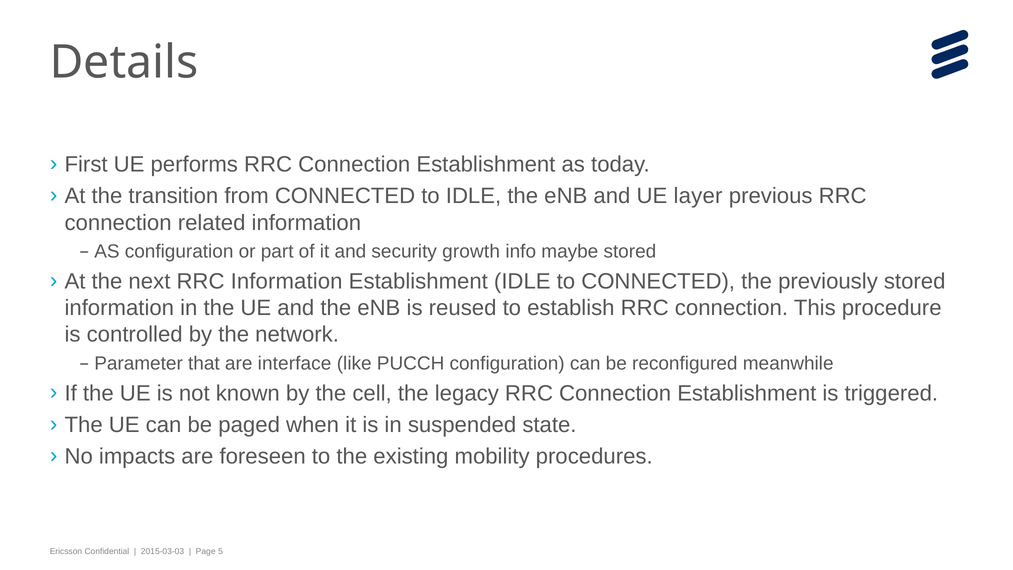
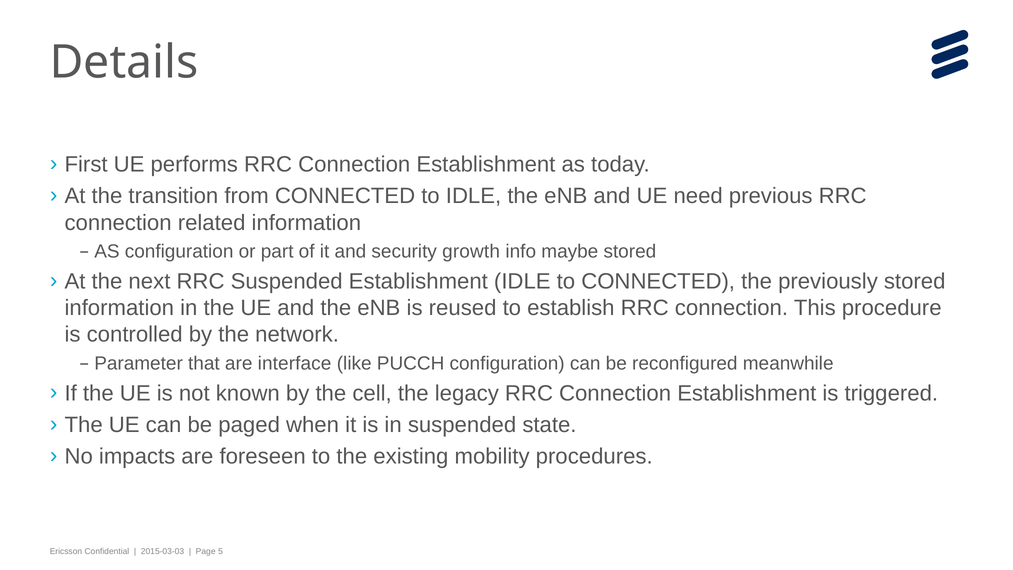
layer: layer -> need
RRC Information: Information -> Suspended
